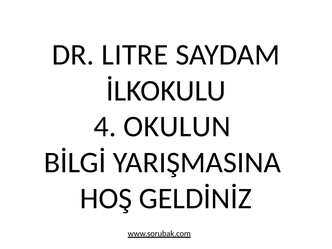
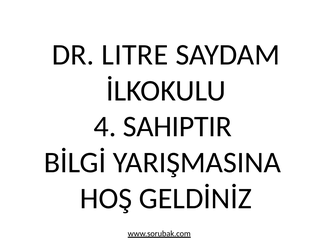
OKULUN: OKULUN -> SAHIPTIR
